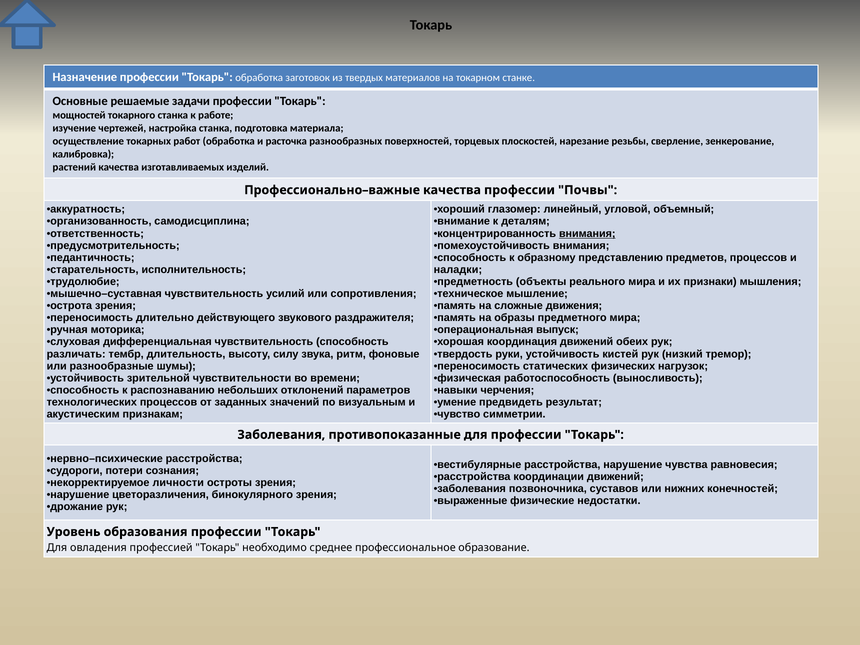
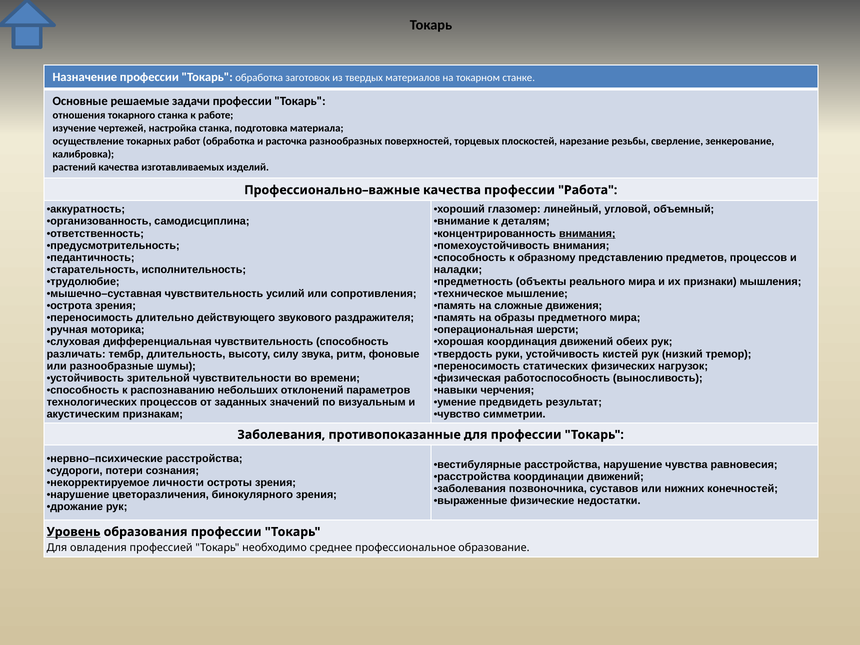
мощностей: мощностей -> отношения
Почвы: Почвы -> Работа
выпуск: выпуск -> шерсти
Уровень underline: none -> present
